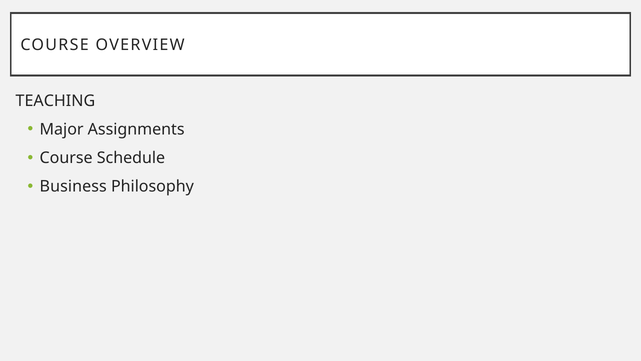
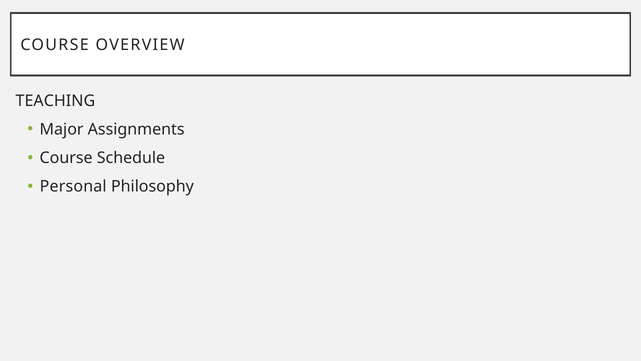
Business: Business -> Personal
